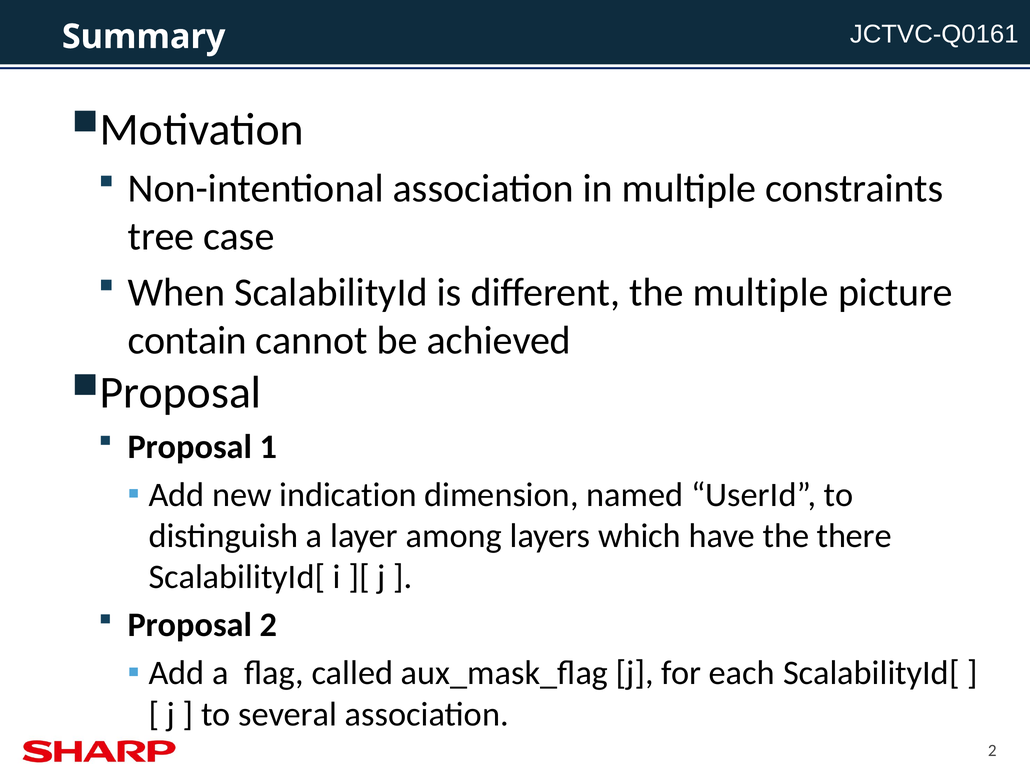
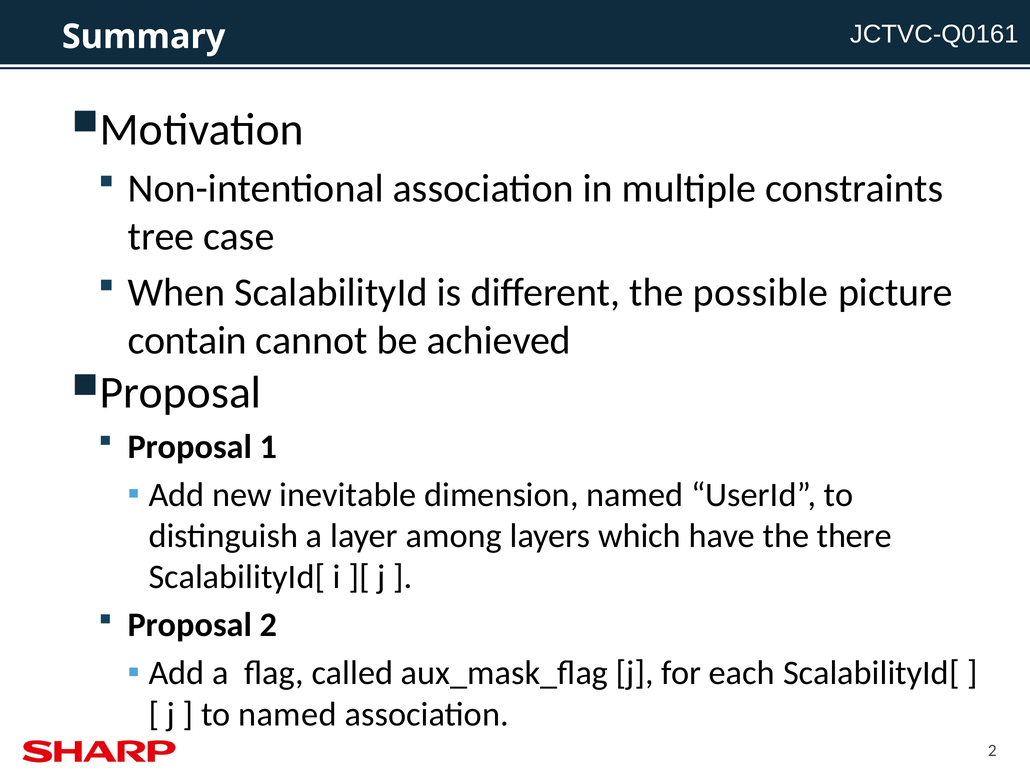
the multiple: multiple -> possible
indication: indication -> inevitable
to several: several -> named
